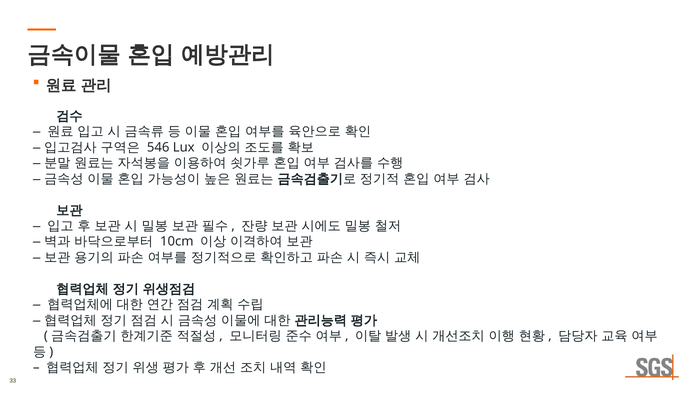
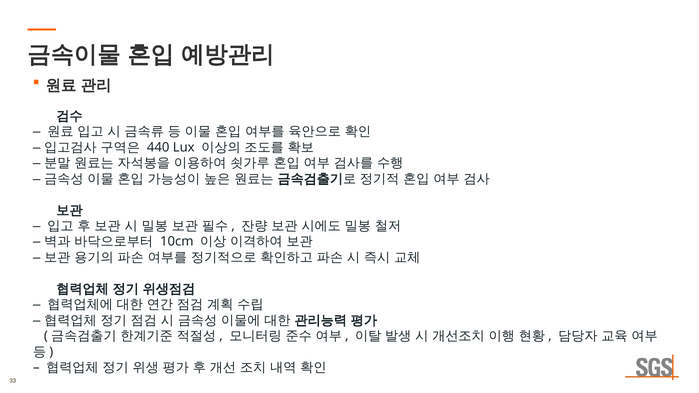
546: 546 -> 440
